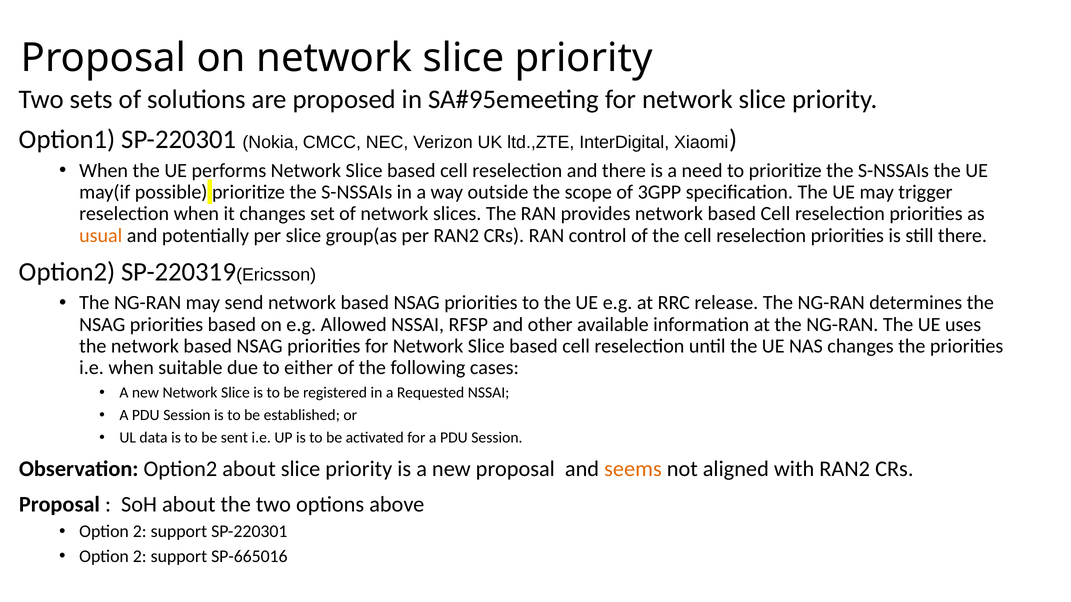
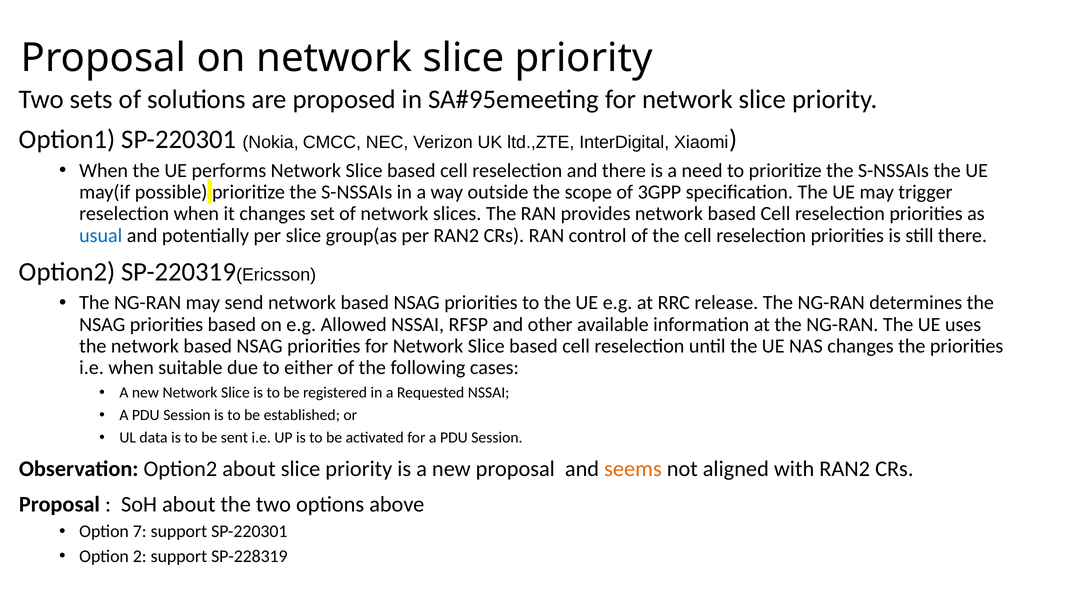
usual colour: orange -> blue
2 at (140, 532): 2 -> 7
SP-665016: SP-665016 -> SP-228319
